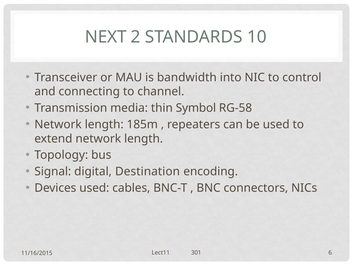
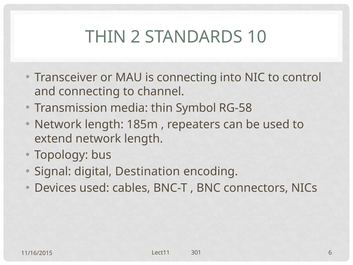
NEXT at (106, 37): NEXT -> THIN
is bandwidth: bandwidth -> connecting
